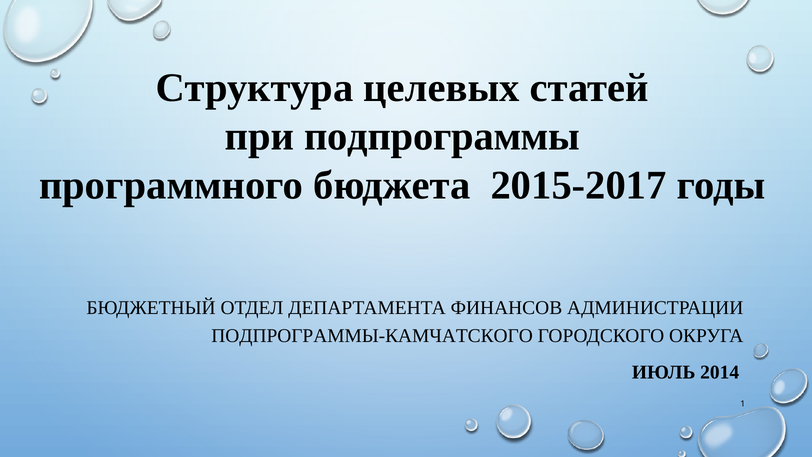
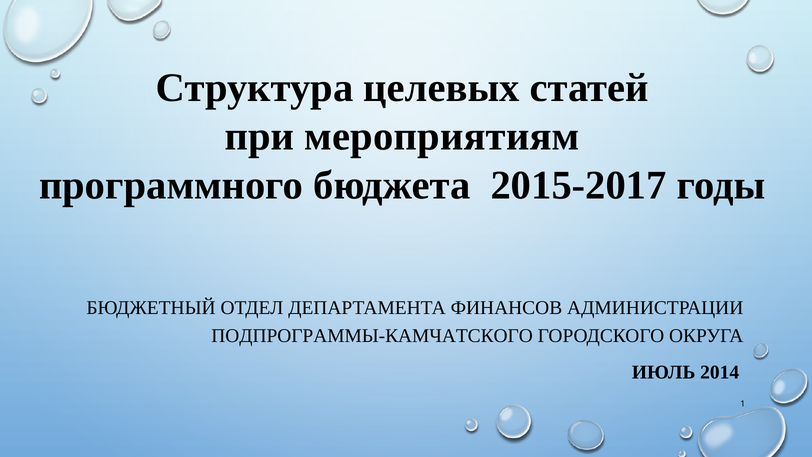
подпрограммы: подпрограммы -> мероприятиям
